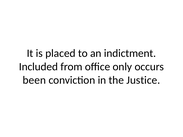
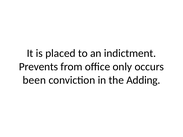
Included: Included -> Prevents
Justice: Justice -> Adding
